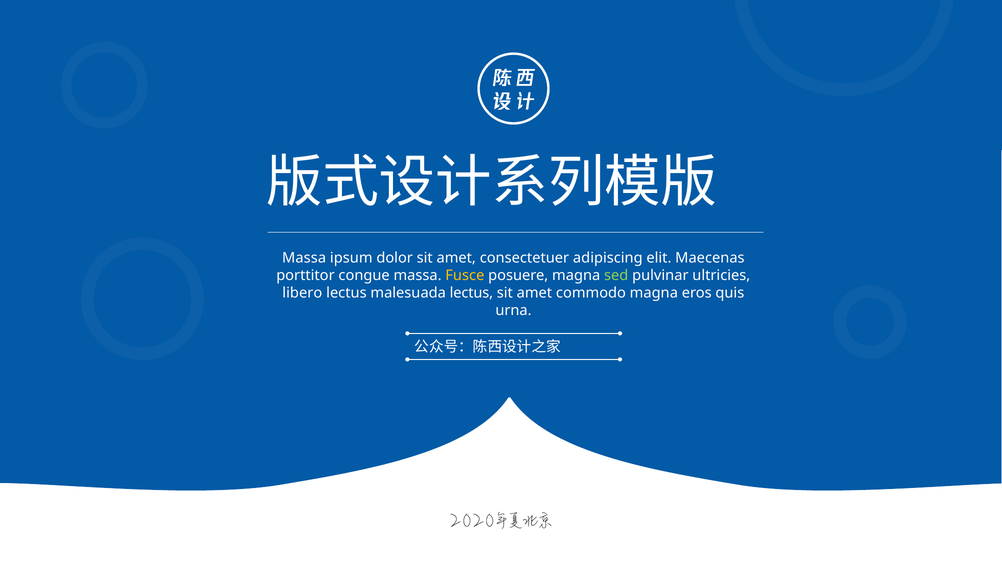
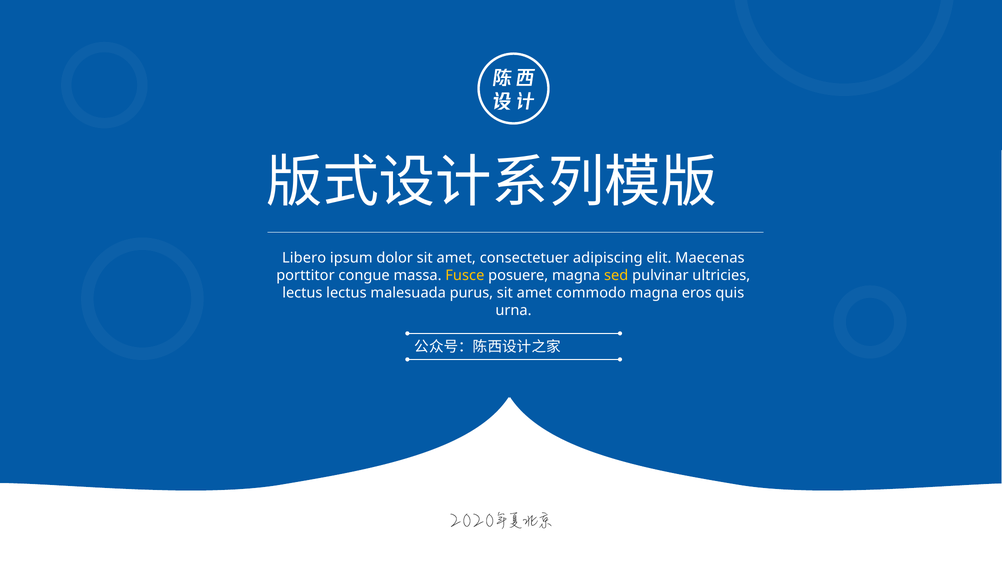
Massa at (304, 258): Massa -> Libero
sed colour: light green -> yellow
libero at (302, 293): libero -> lectus
malesuada lectus: lectus -> purus
